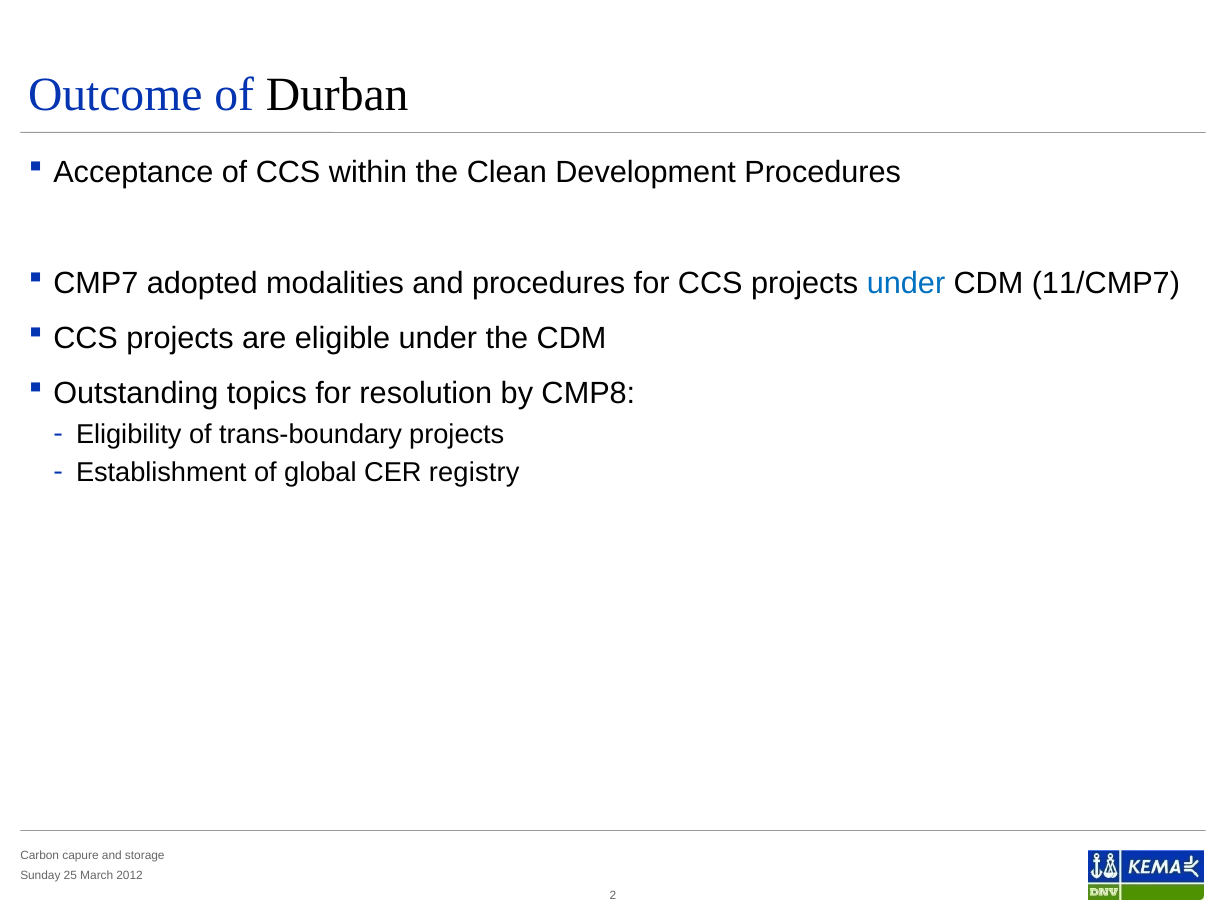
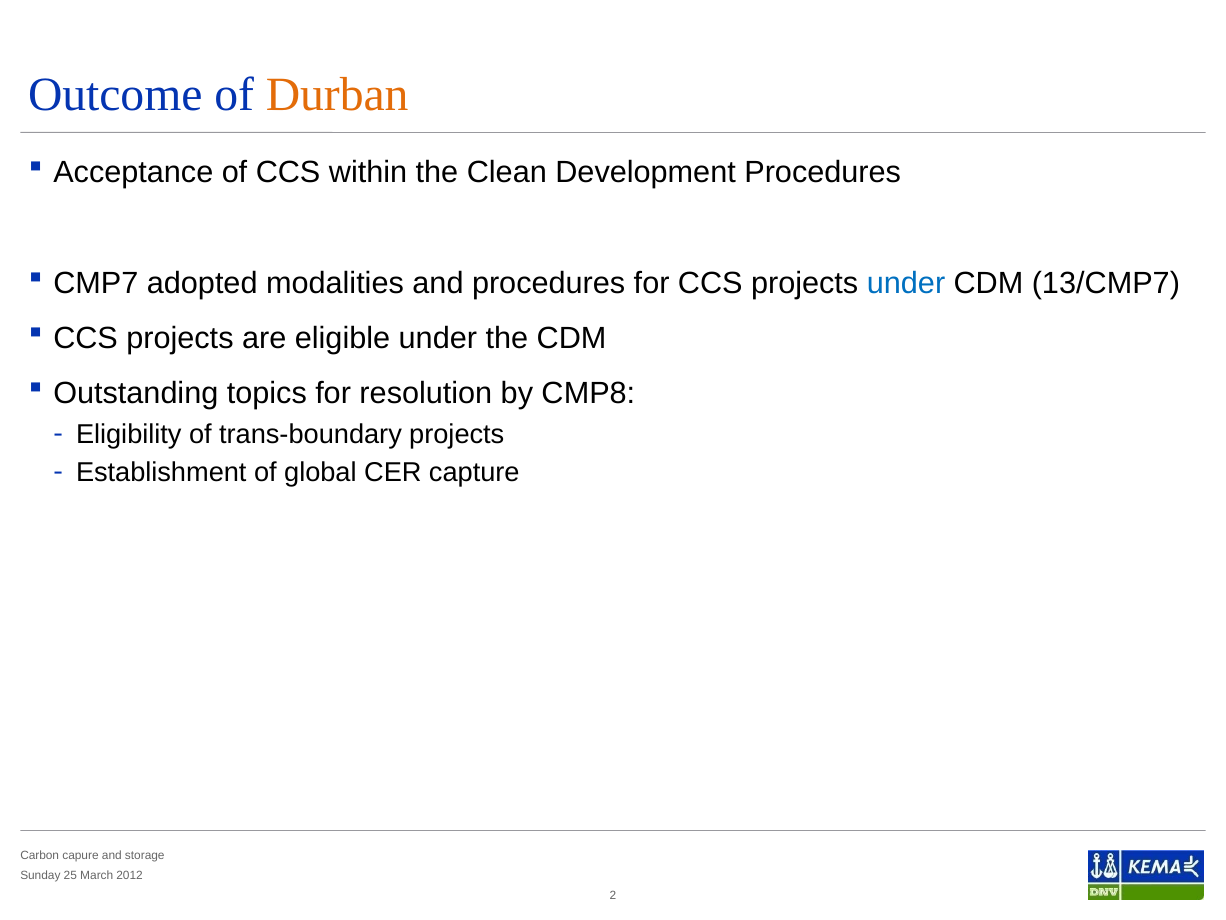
Durban colour: black -> orange
11/CMP7: 11/CMP7 -> 13/CMP7
registry: registry -> capture
